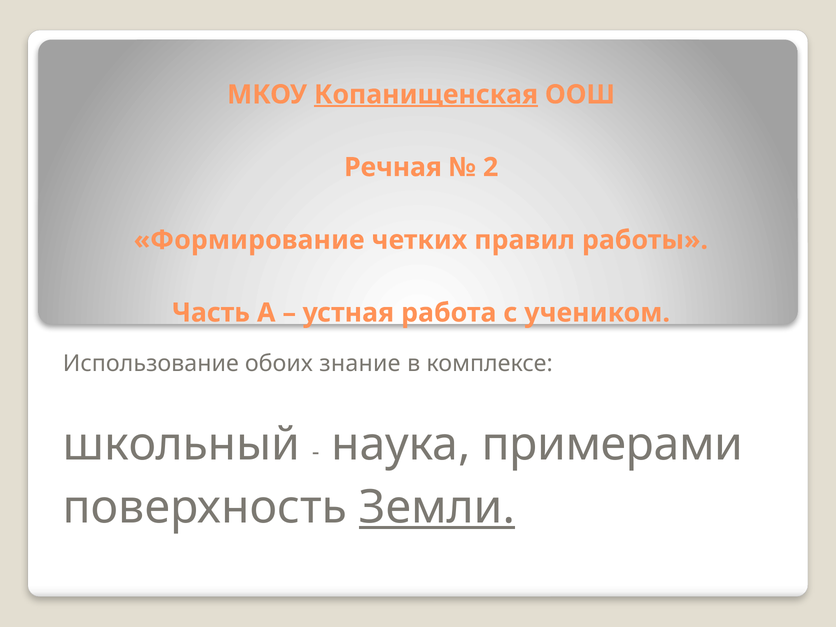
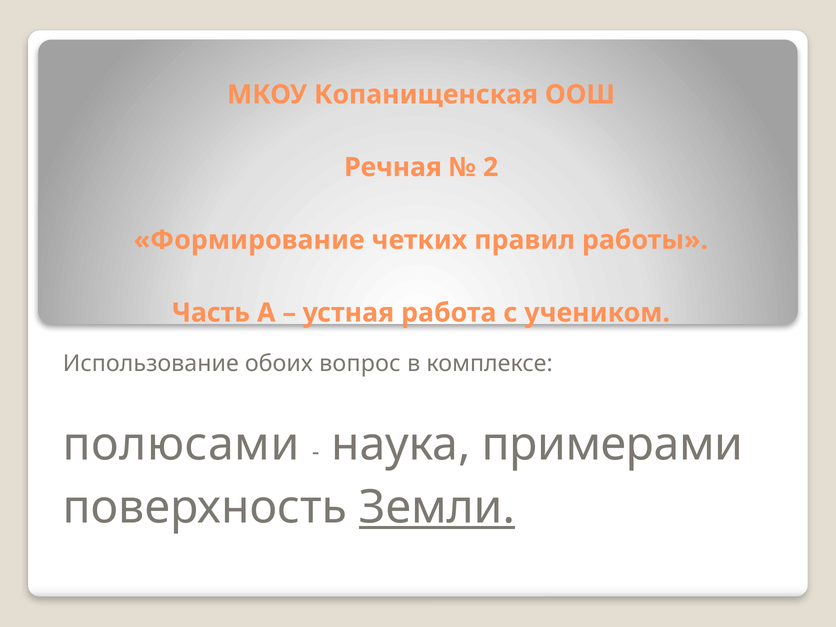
Копанищенская underline: present -> none
знание: знание -> вопрос
школьный: школьный -> полюсами
